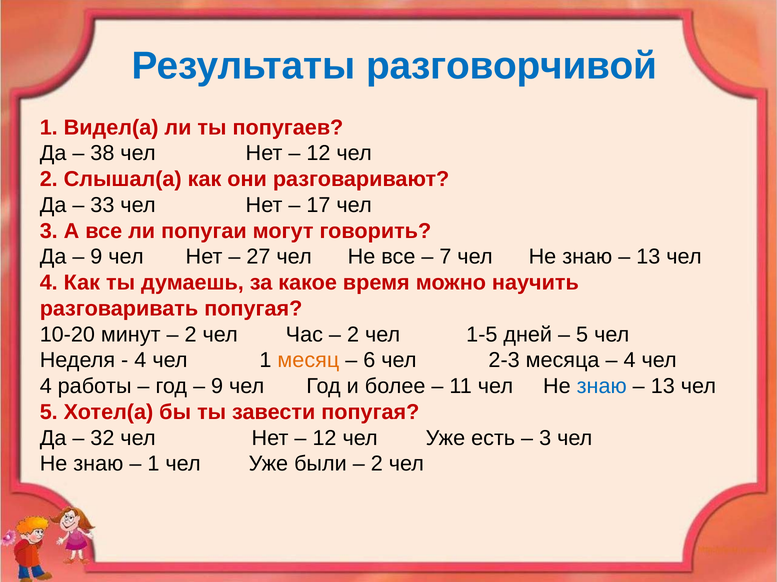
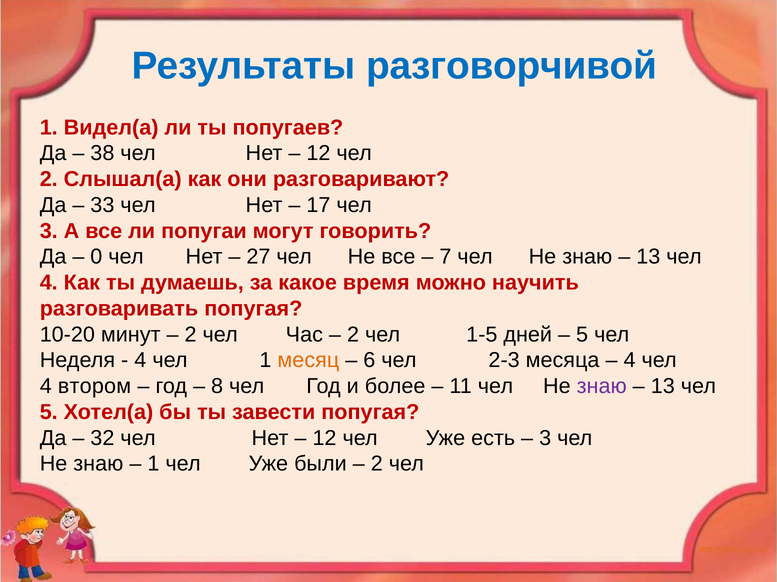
9 at (96, 257): 9 -> 0
работы: работы -> втором
9 at (217, 387): 9 -> 8
знаю at (602, 387) colour: blue -> purple
